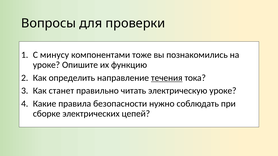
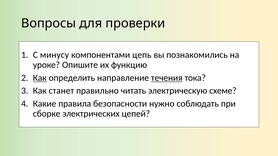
тоже: тоже -> цепь
Как at (40, 78) underline: none -> present
электрическую уроке: уроке -> схеме
